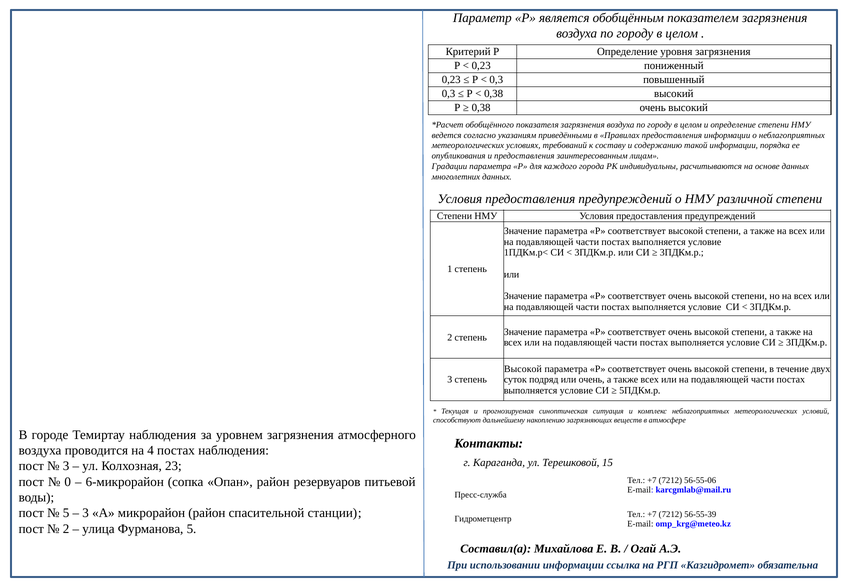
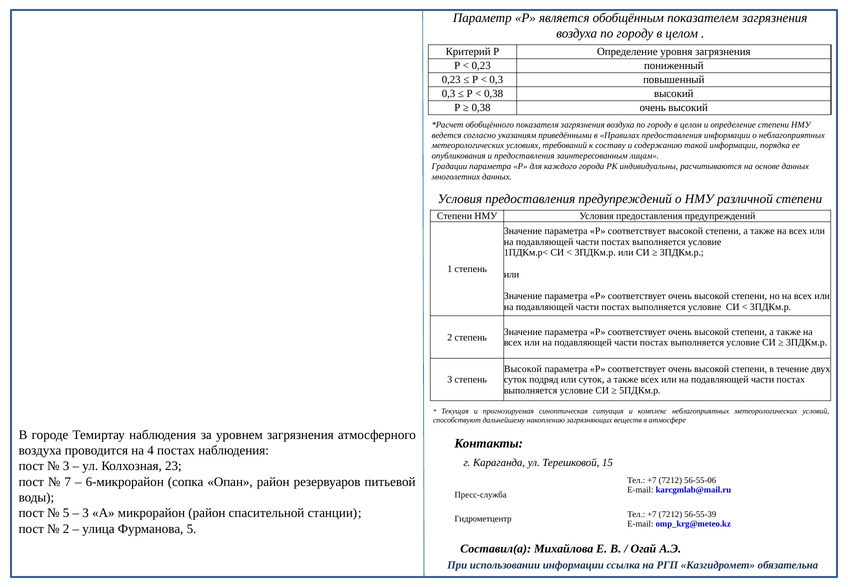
или очень: очень -> суток
0: 0 -> 7
